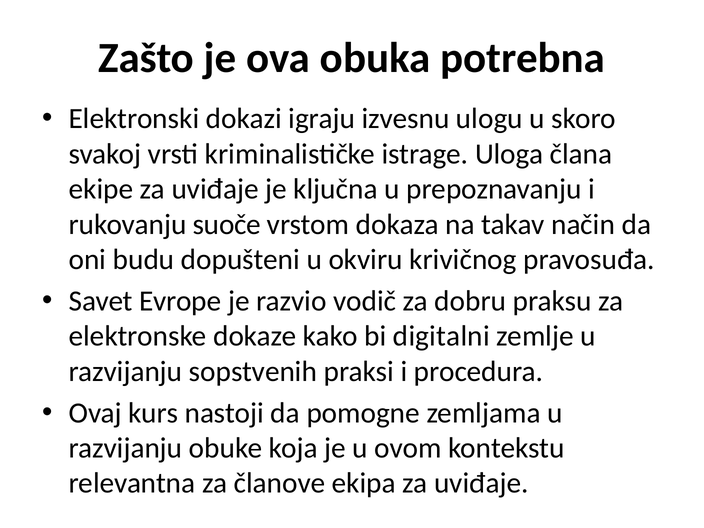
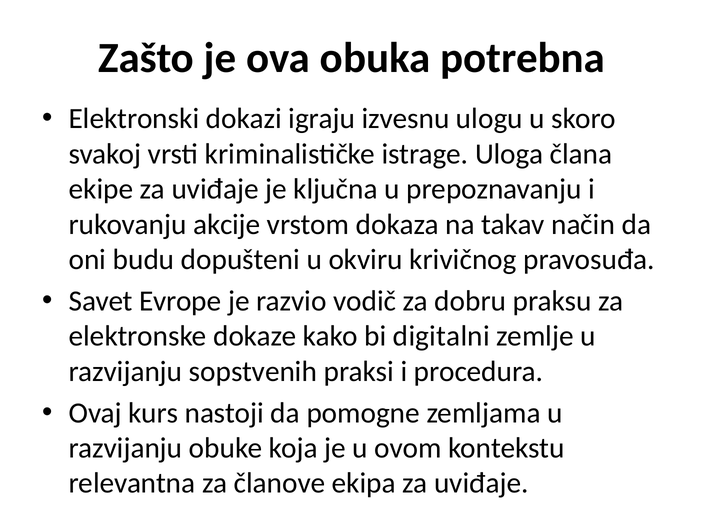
suoče: suoče -> akcije
